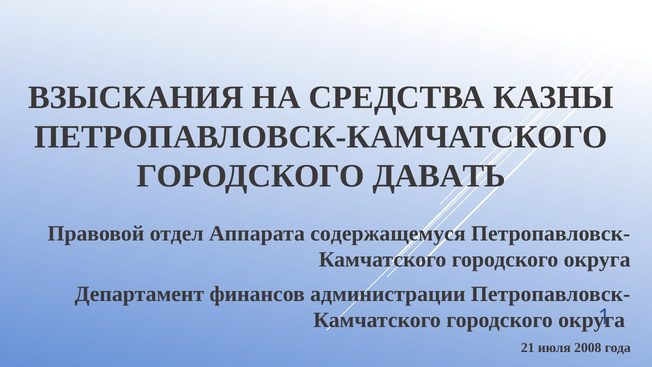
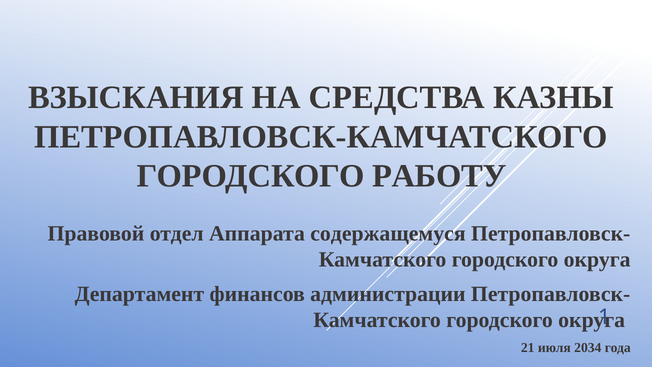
ДАВАТЬ: ДАВАТЬ -> РАБОТУ
2008: 2008 -> 2034
